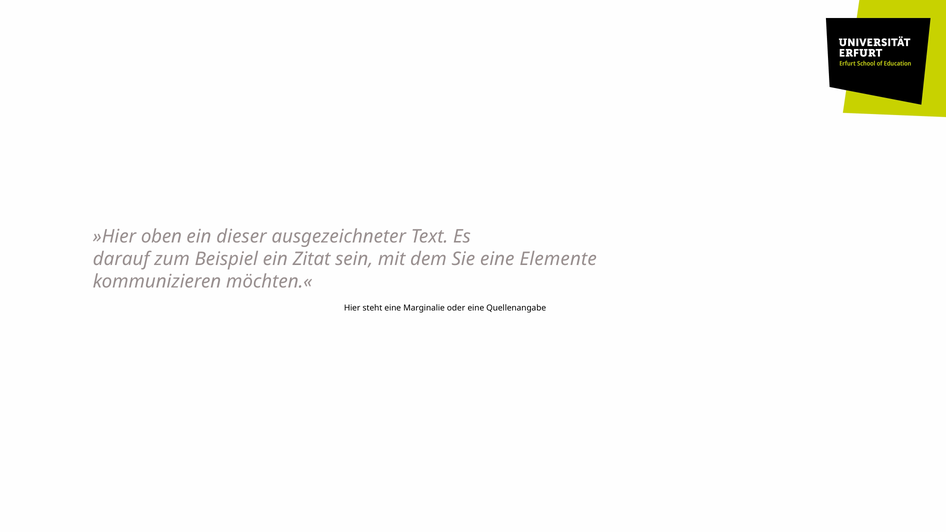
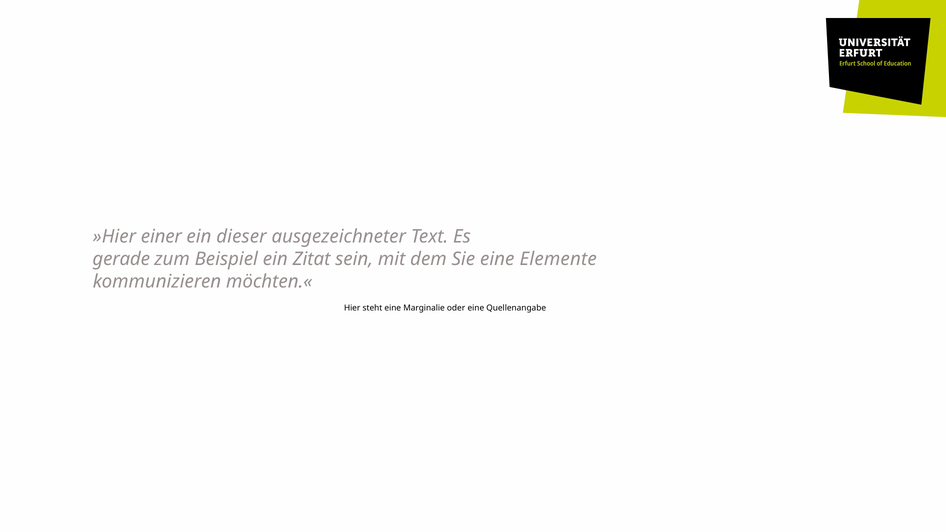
oben: oben -> einer
darauf: darauf -> gerade
